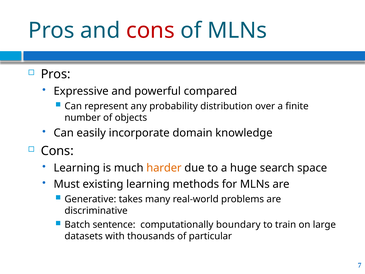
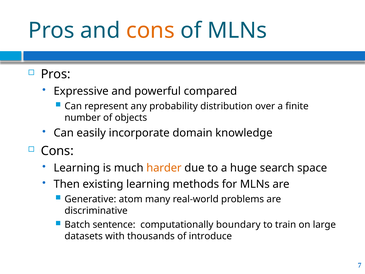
cons at (150, 30) colour: red -> orange
Must: Must -> Then
takes: takes -> atom
particular: particular -> introduce
